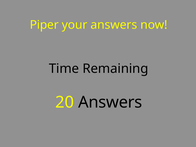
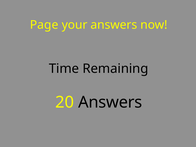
Piper: Piper -> Page
